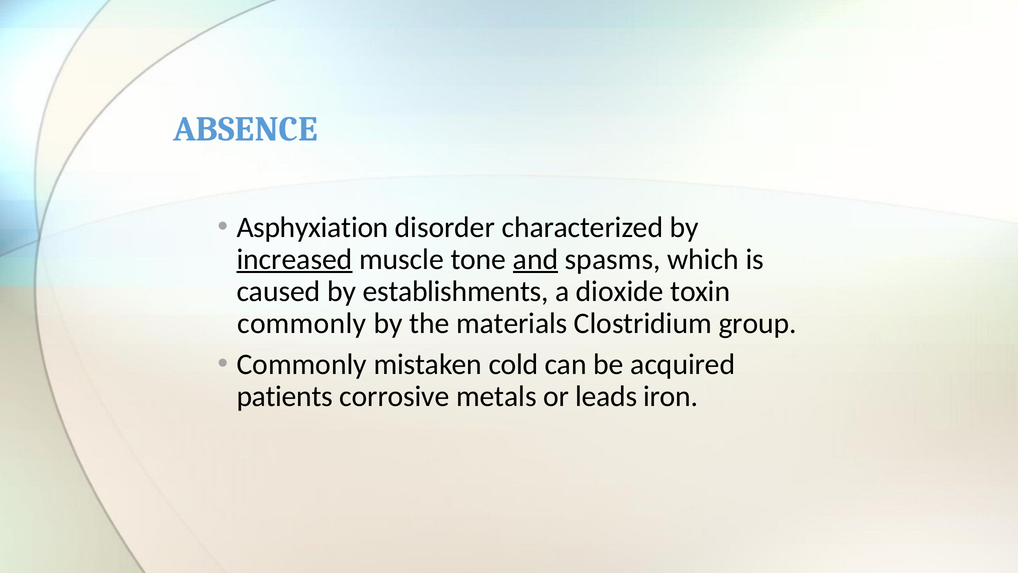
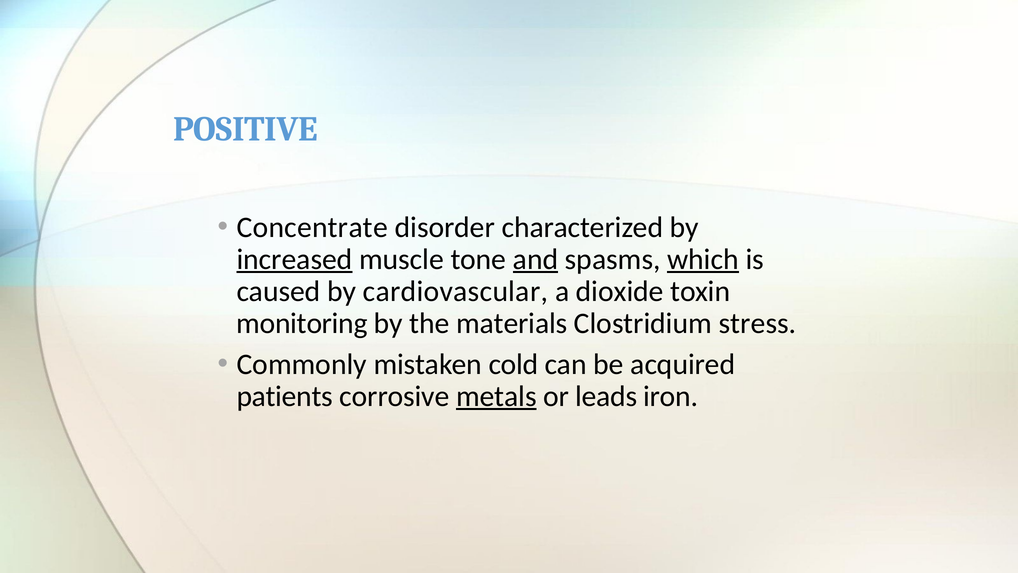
ABSENCE: ABSENCE -> POSITIVE
Asphyxiation: Asphyxiation -> Concentrate
which underline: none -> present
establishments: establishments -> cardiovascular
commonly at (302, 323): commonly -> monitoring
group: group -> stress
metals underline: none -> present
